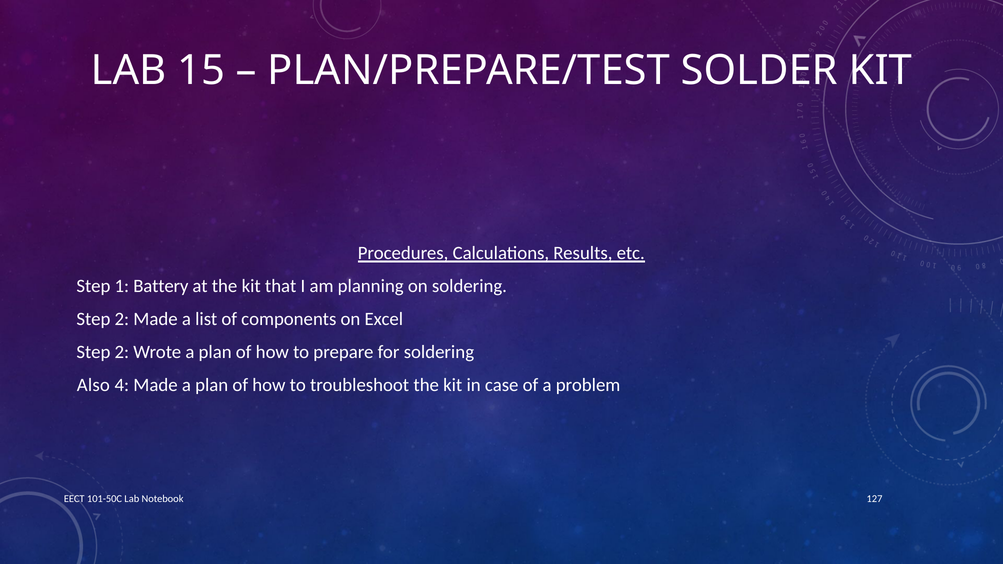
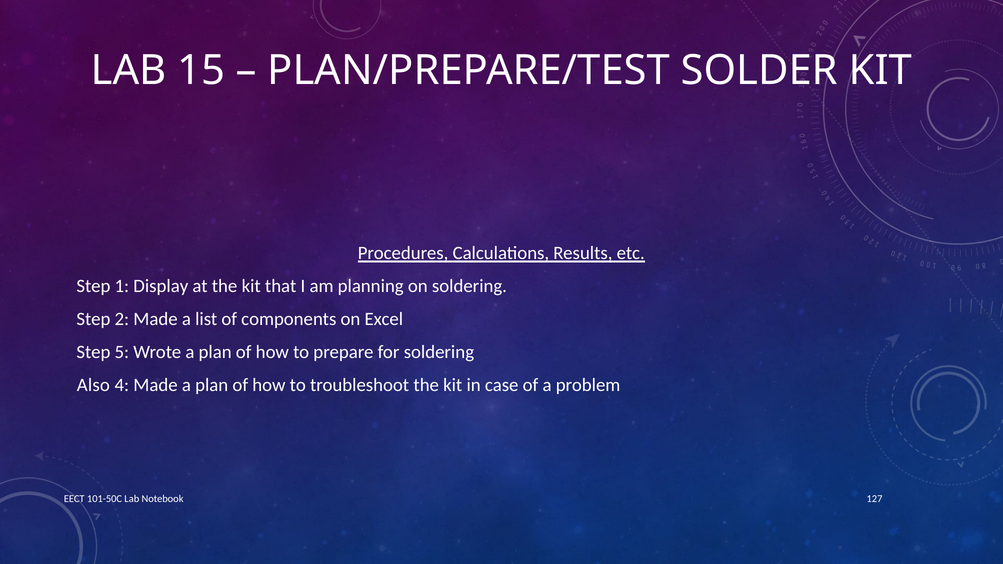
Battery: Battery -> Display
2 at (122, 352): 2 -> 5
